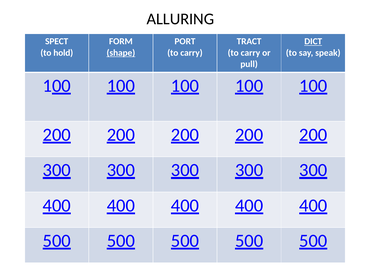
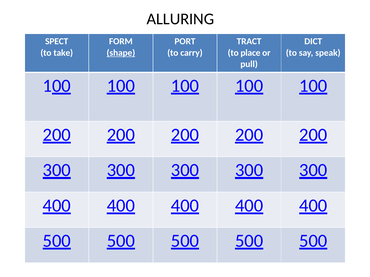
DICT underline: present -> none
hold: hold -> take
carry at (250, 53): carry -> place
